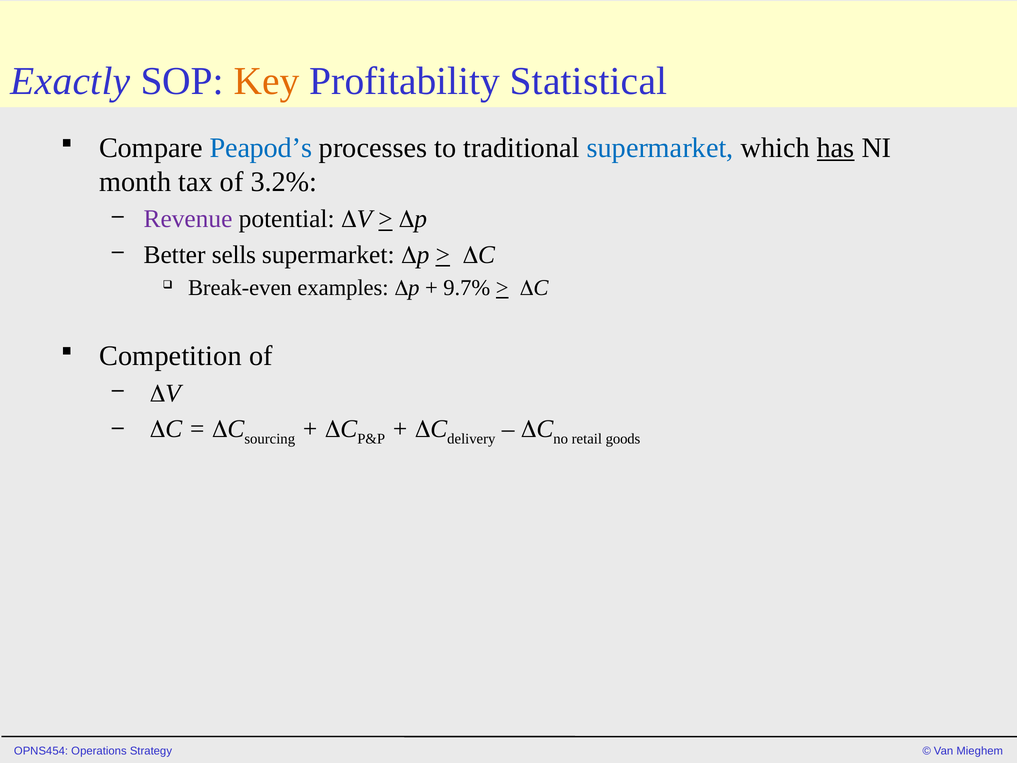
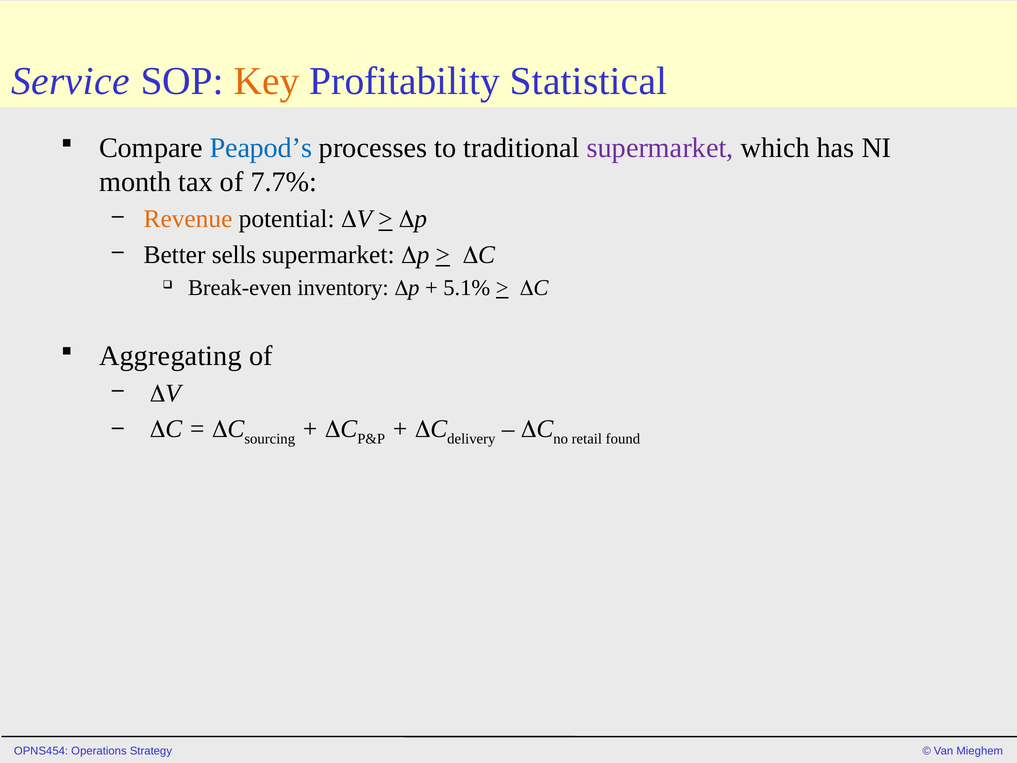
Exactly: Exactly -> Service
supermarket at (660, 148) colour: blue -> purple
has underline: present -> none
3.2%: 3.2% -> 7.7%
Revenue colour: purple -> orange
examples: examples -> inventory
9.7%: 9.7% -> 5.1%
Competition: Competition -> Aggregating
goods: goods -> found
